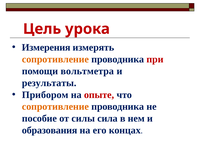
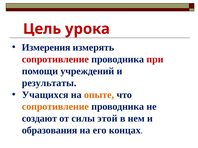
сопротивление at (55, 59) colour: orange -> red
вольтметра: вольтметра -> учреждений
Прибором: Прибором -> Учащихся
опыте colour: red -> orange
пособие: пособие -> создают
сила: сила -> этой
